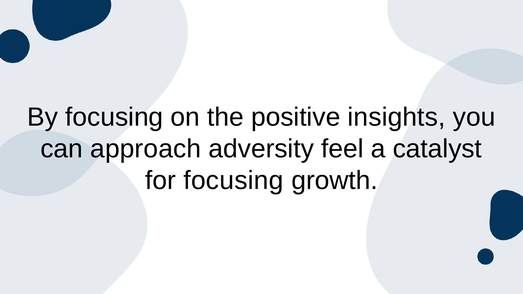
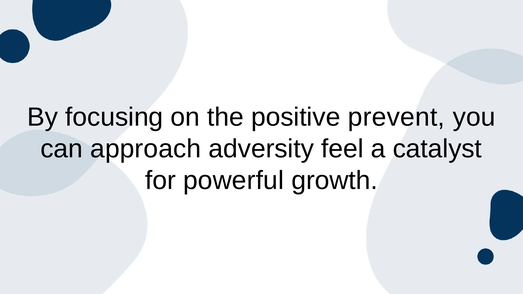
insights: insights -> prevent
for focusing: focusing -> powerful
